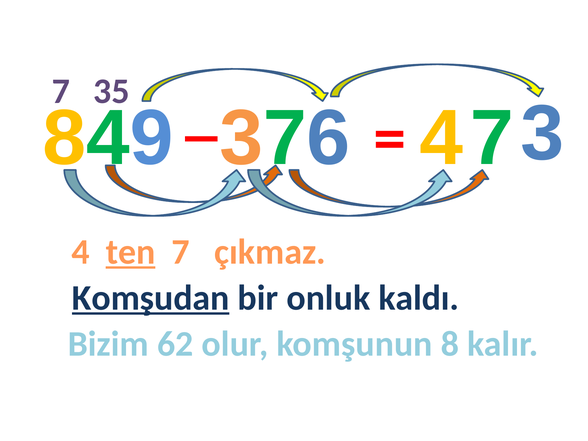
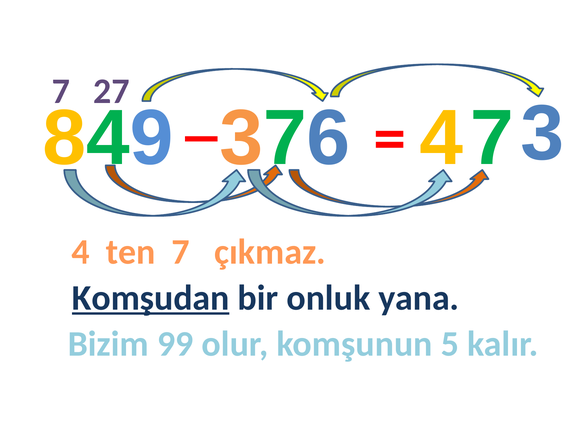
35: 35 -> 27
ten underline: present -> none
kaldı: kaldı -> yana
62: 62 -> 99
8: 8 -> 5
